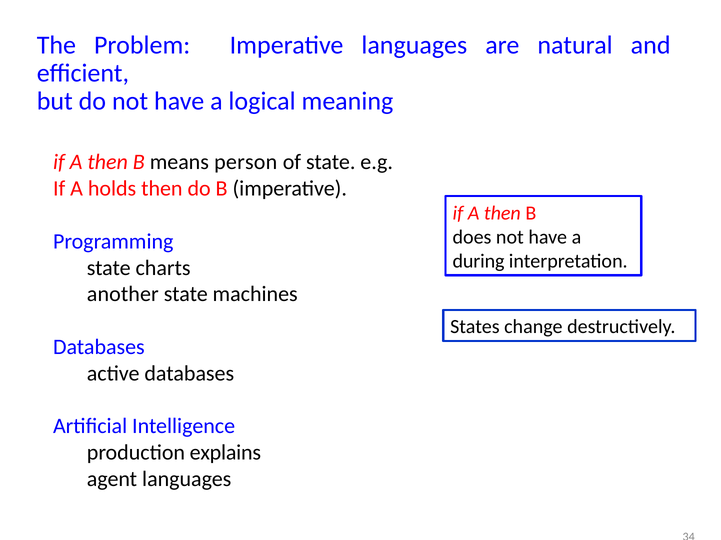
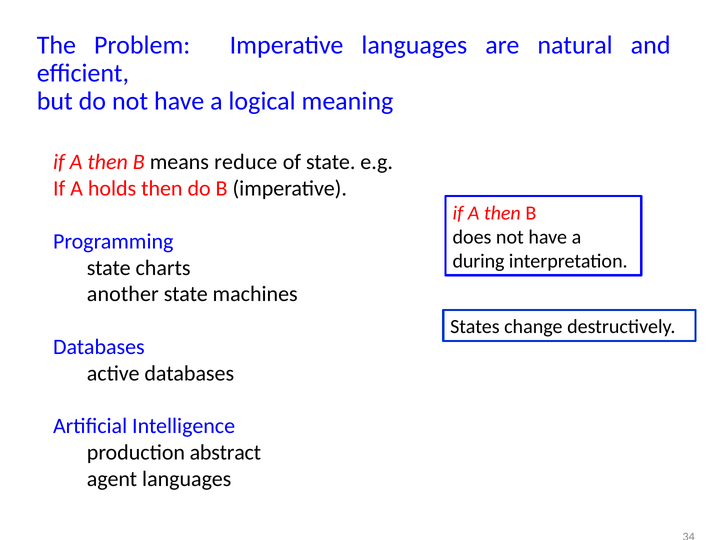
person: person -> reduce
explains: explains -> abstract
